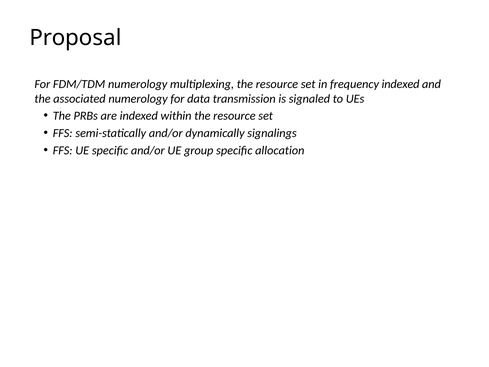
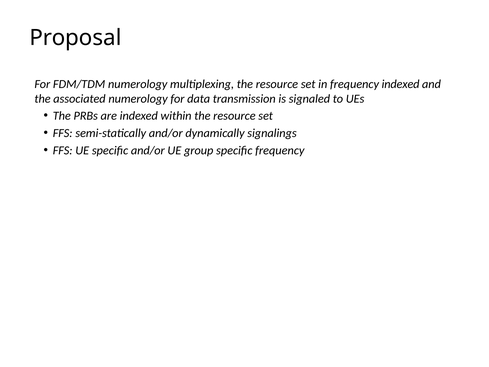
specific allocation: allocation -> frequency
